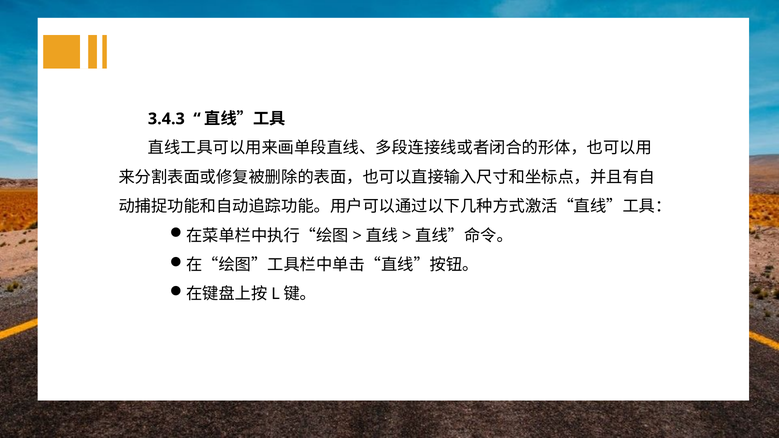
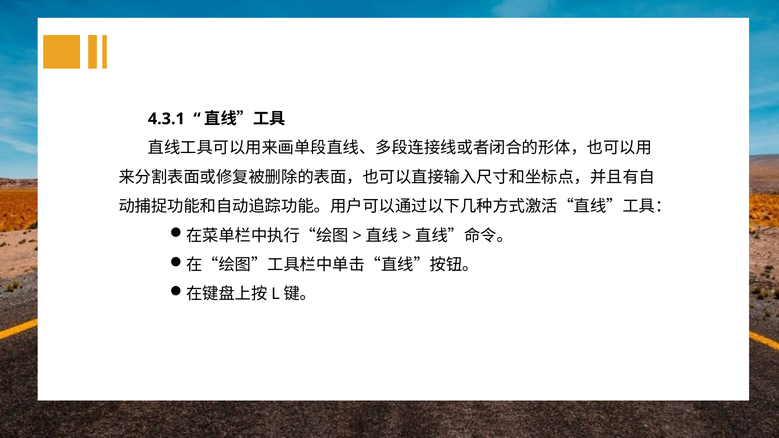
3.4.3: 3.4.3 -> 4.3.1
